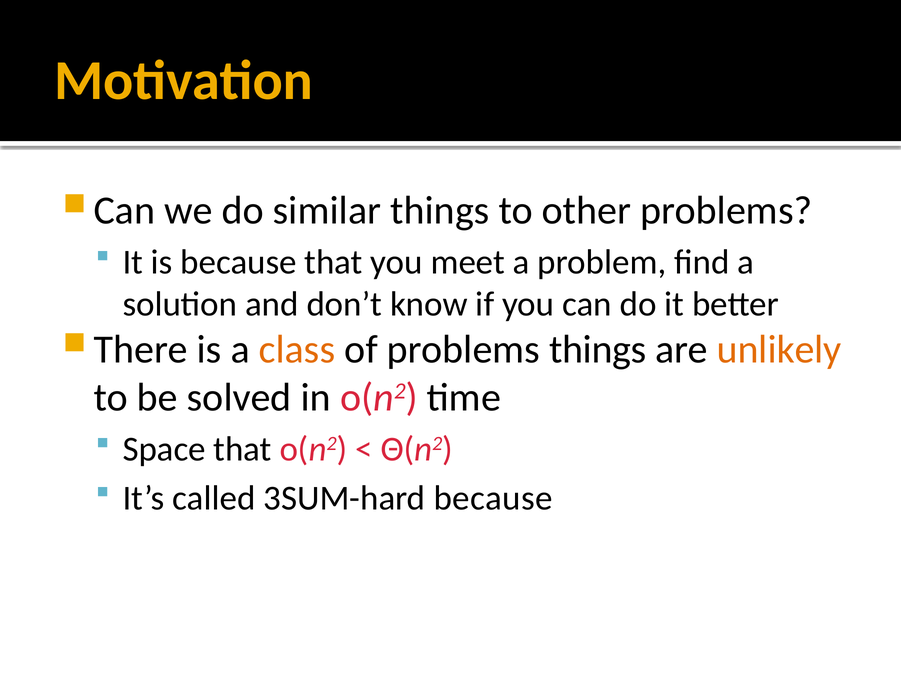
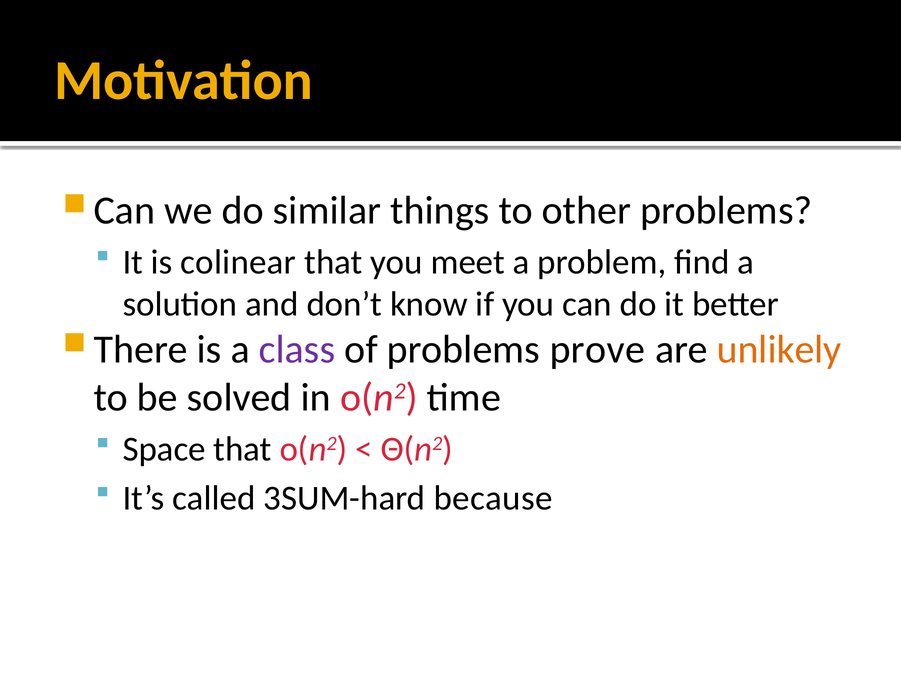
is because: because -> colinear
class colour: orange -> purple
problems things: things -> prove
